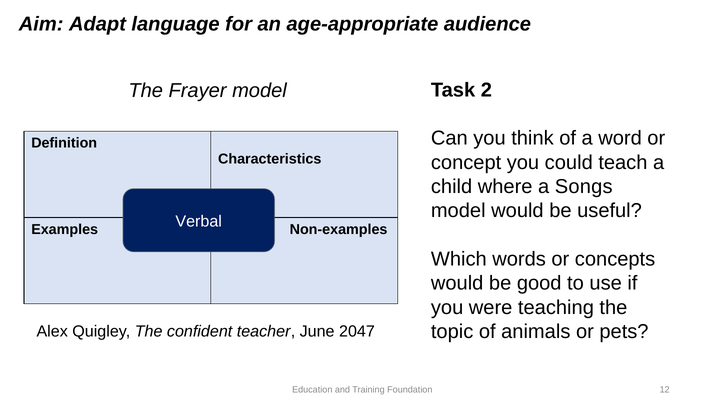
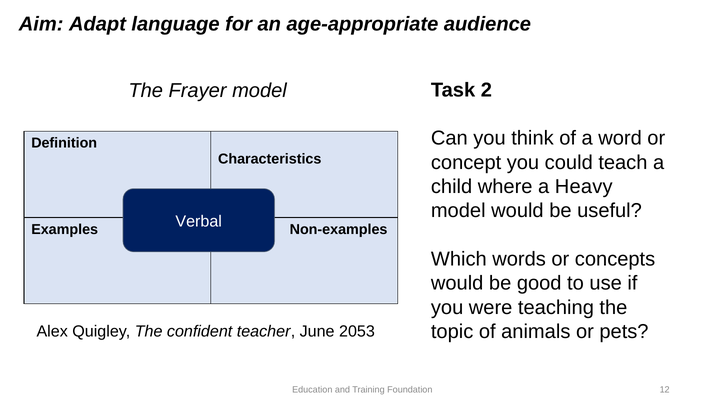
Songs: Songs -> Heavy
2047: 2047 -> 2053
